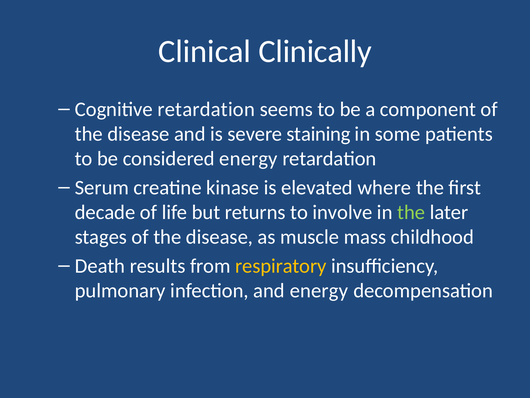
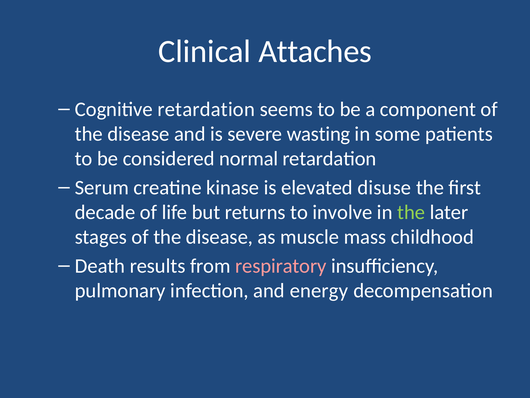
Clinically: Clinically -> Attaches
staining: staining -> wasting
considered energy: energy -> normal
where: where -> disuse
respiratory colour: yellow -> pink
